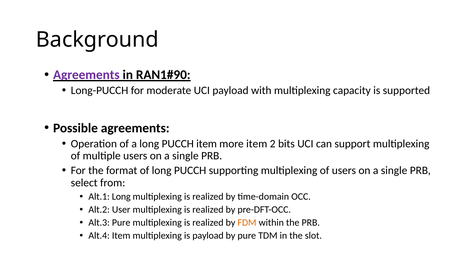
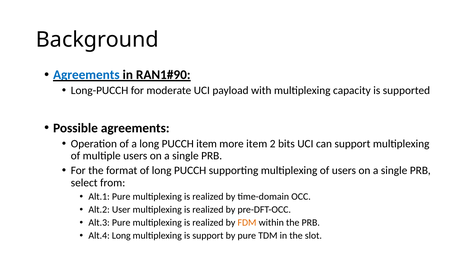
Agreements at (86, 75) colour: purple -> blue
Alt.1 Long: Long -> Pure
Alt.4 Item: Item -> Long
is payload: payload -> support
